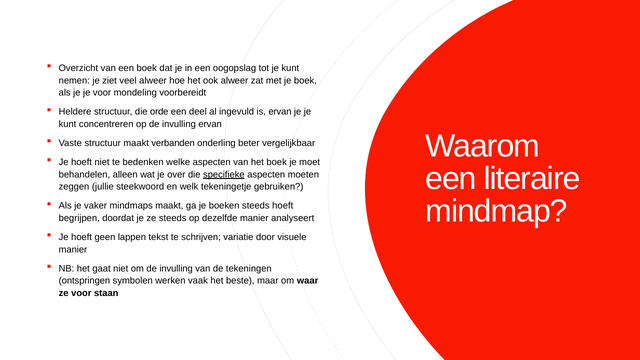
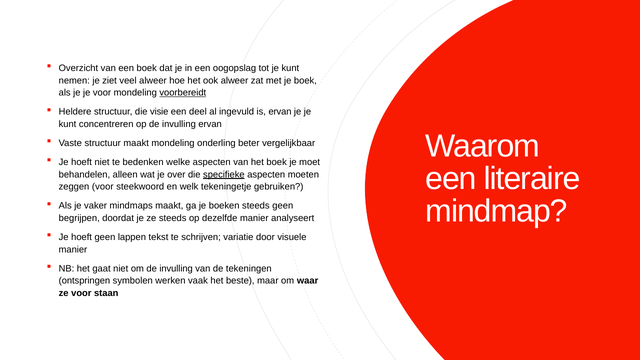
voorbereidt underline: none -> present
orde: orde -> visie
maakt verbanden: verbanden -> mondeling
zeggen jullie: jullie -> voor
steeds hoeft: hoeft -> geen
